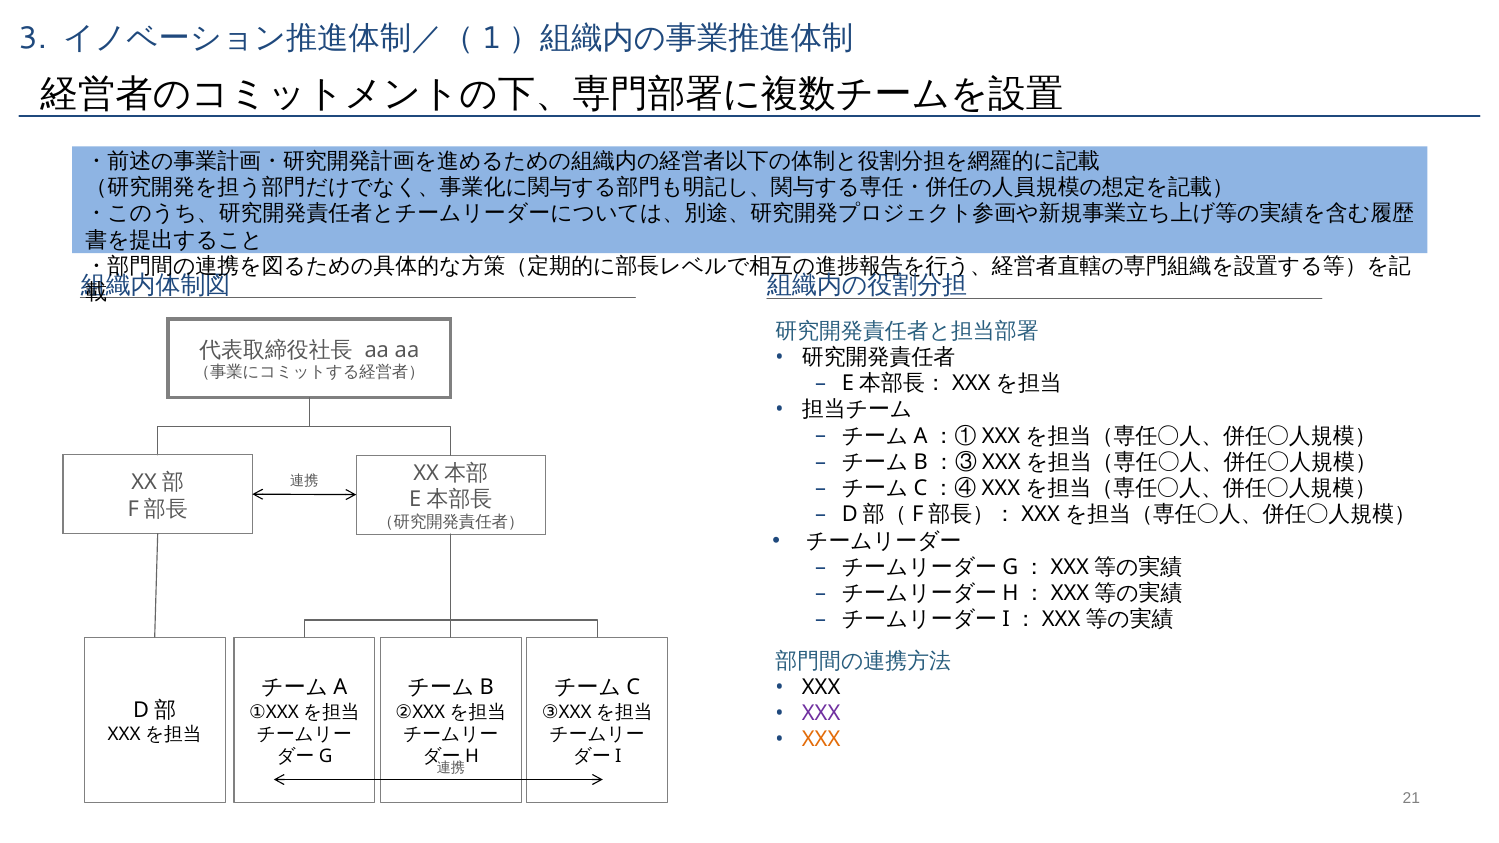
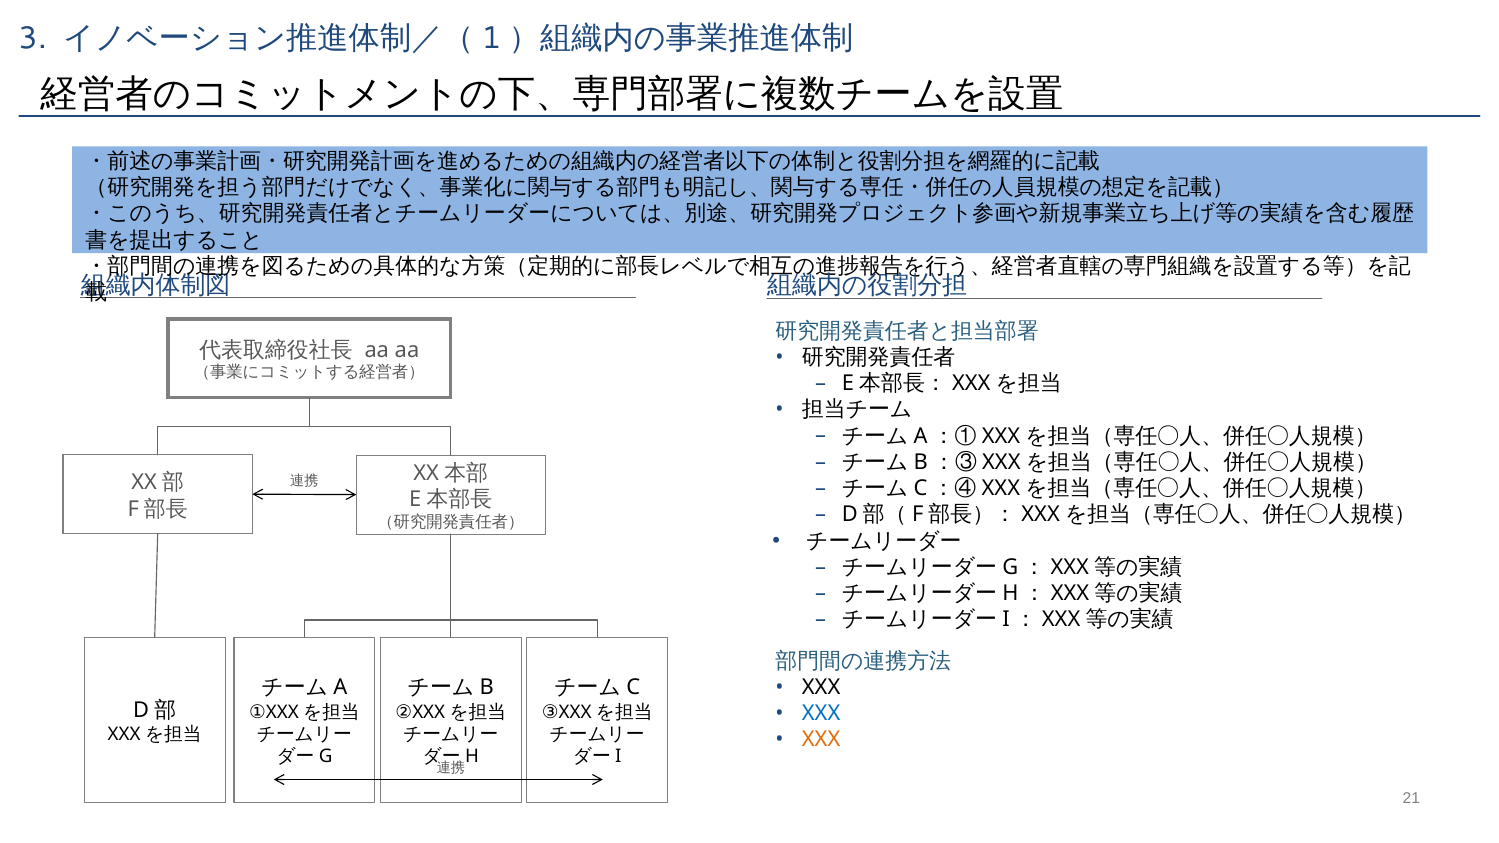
XXX at (821, 714) colour: purple -> blue
